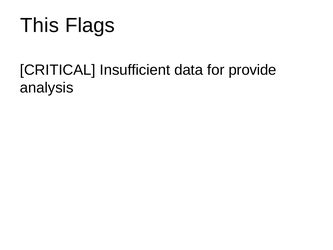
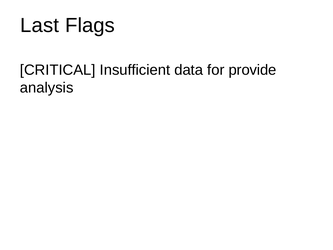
This: This -> Last
